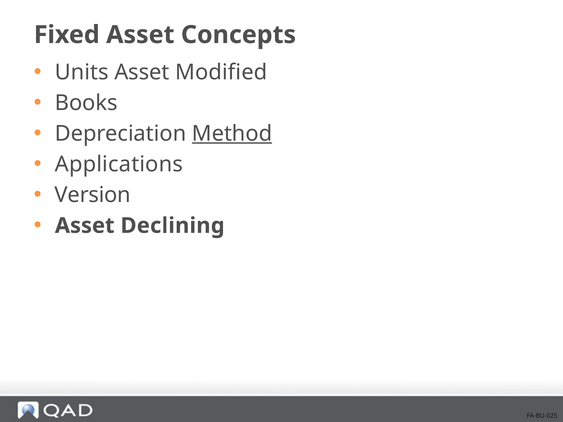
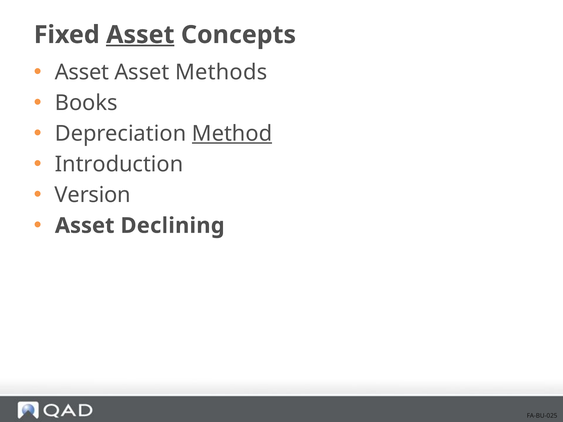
Asset at (140, 35) underline: none -> present
Units at (82, 72): Units -> Asset
Modified: Modified -> Methods
Applications: Applications -> Introduction
